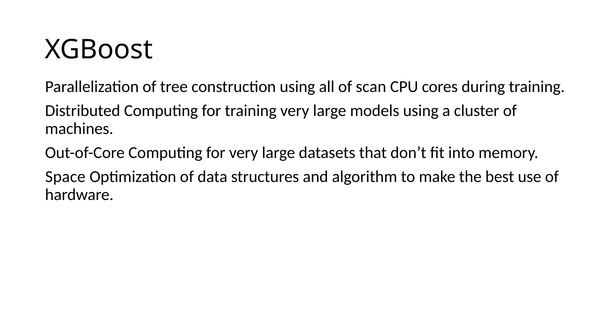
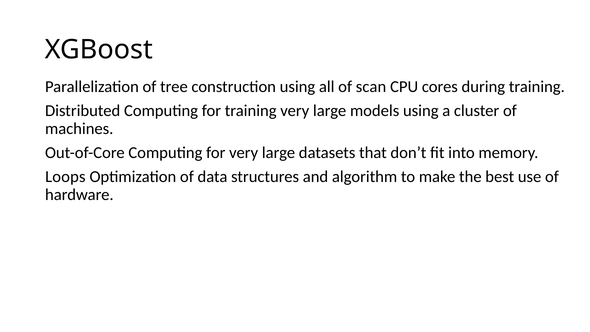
Space: Space -> Loops
